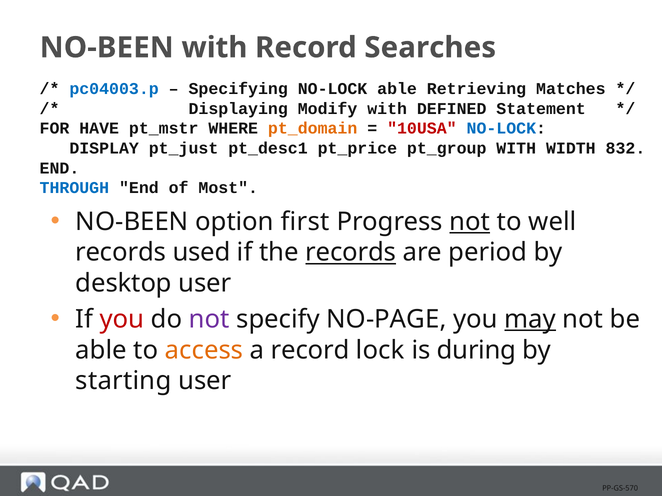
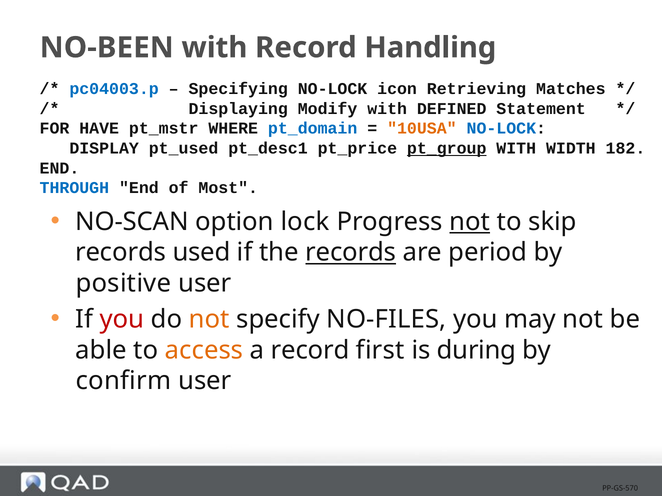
Searches: Searches -> Handling
NO-LOCK able: able -> icon
pt_domain colour: orange -> blue
10USA colour: red -> orange
pt_just: pt_just -> pt_used
pt_group underline: none -> present
832: 832 -> 182
NO-BEEN at (132, 222): NO-BEEN -> NO-SCAN
first: first -> lock
well: well -> skip
desktop: desktop -> positive
not at (209, 320) colour: purple -> orange
NO-PAGE: NO-PAGE -> NO-FILES
may underline: present -> none
lock: lock -> first
starting: starting -> confirm
